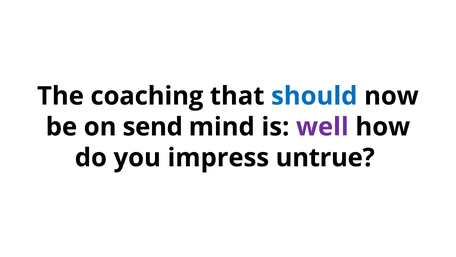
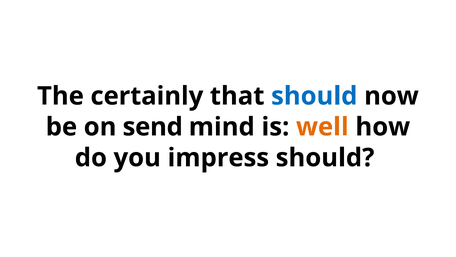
coaching: coaching -> certainly
well colour: purple -> orange
impress untrue: untrue -> should
